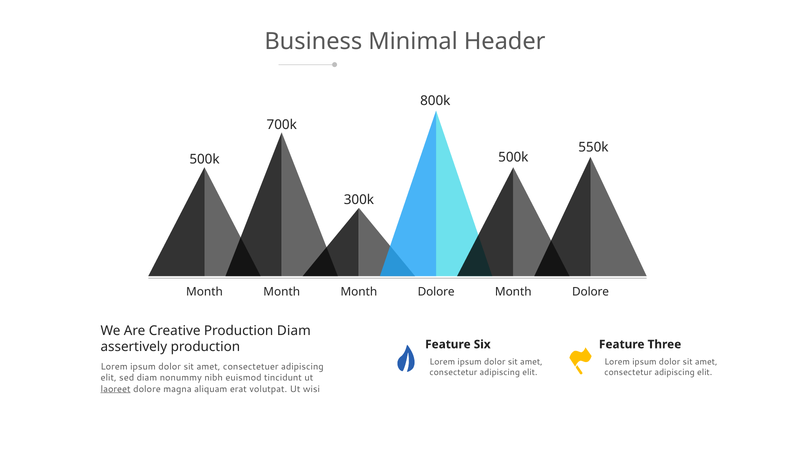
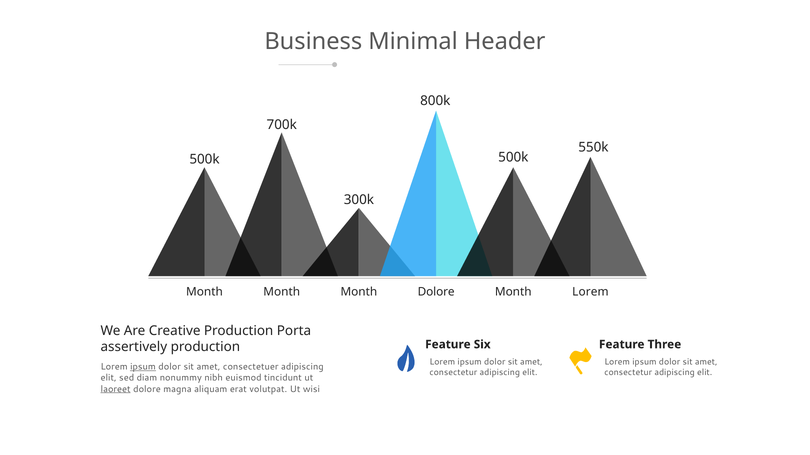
Dolore at (591, 292): Dolore -> Lorem
Production Diam: Diam -> Porta
ipsum at (143, 367) underline: none -> present
